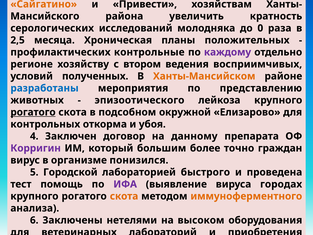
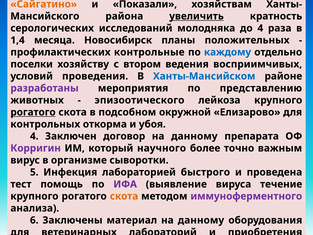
Привести: Привести -> Показали
увеличить underline: none -> present
до 0: 0 -> 4
2,5: 2,5 -> 1,4
Хроническая: Хроническая -> Новосибирск
каждому colour: purple -> blue
регионе: регионе -> поселки
полученных: полученных -> проведения
Ханты-Мансийском colour: orange -> blue
разработаны colour: blue -> purple
большим: большим -> научного
граждан: граждан -> важным
понизился: понизился -> сыворотки
Городской: Городской -> Инфекция
городах: городах -> течение
иммуноферментного colour: orange -> purple
нетелями: нетелями -> материал
высоком at (201, 220): высоком -> данному
